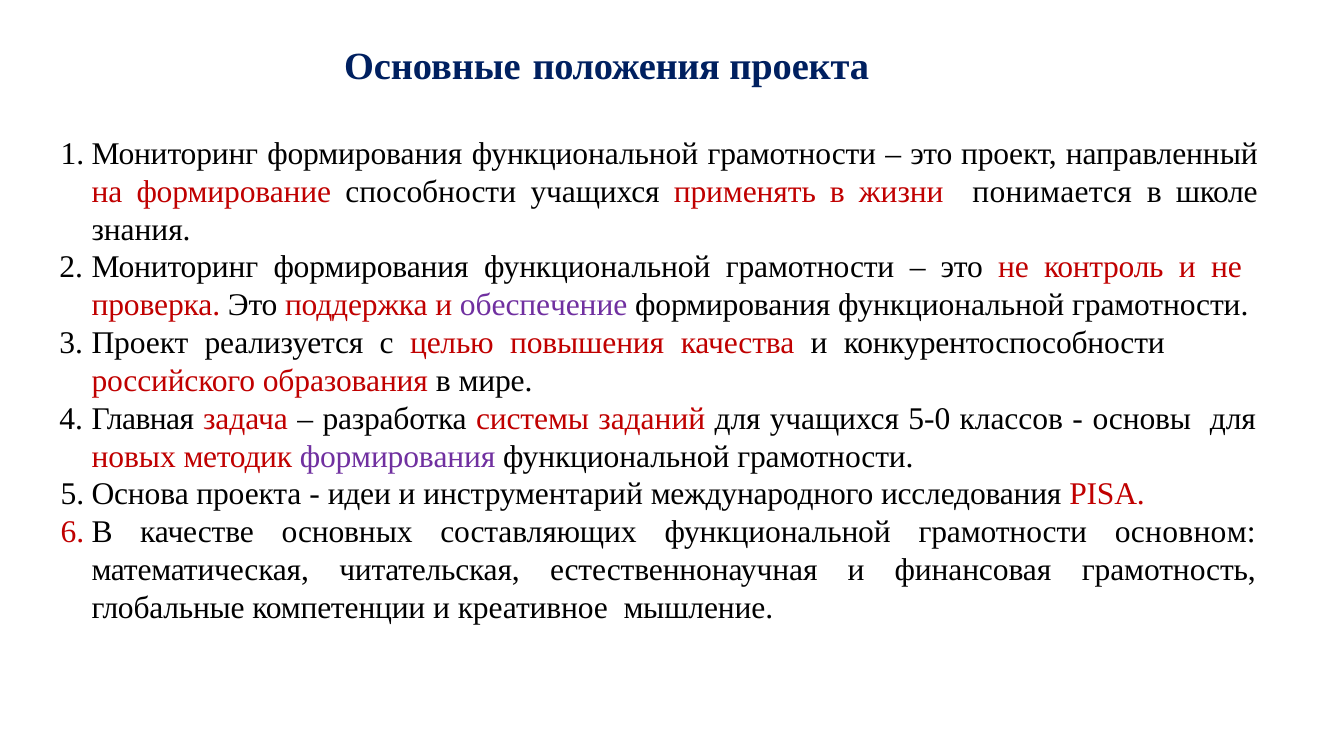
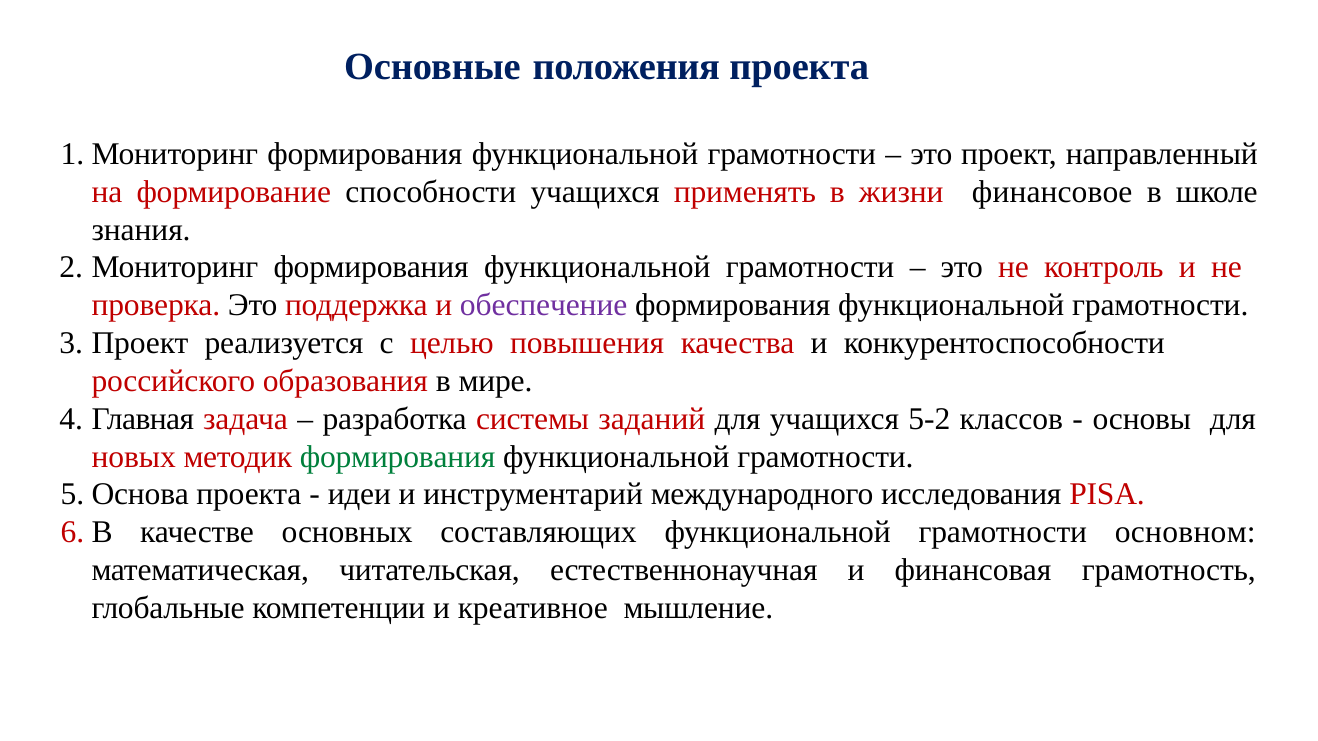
понимается: понимается -> финансовое
5-0: 5-0 -> 5-2
формирования at (398, 457) colour: purple -> green
